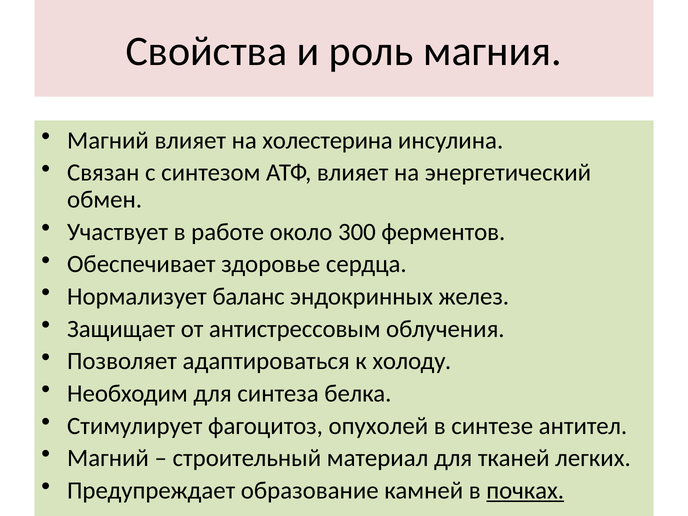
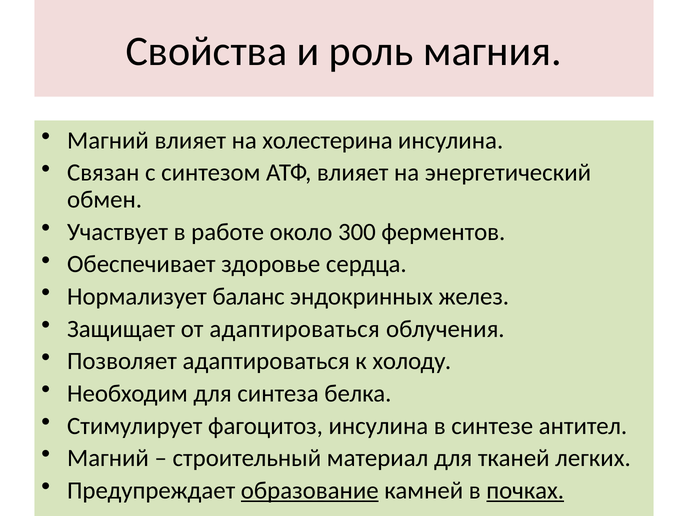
от антистрессовым: антистрессовым -> адаптироваться
фагоцитоз опухолей: опухолей -> инсулина
образование underline: none -> present
